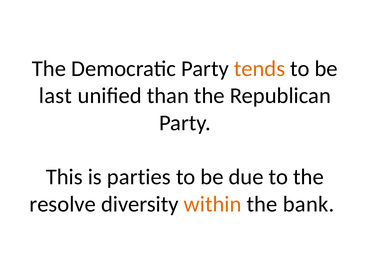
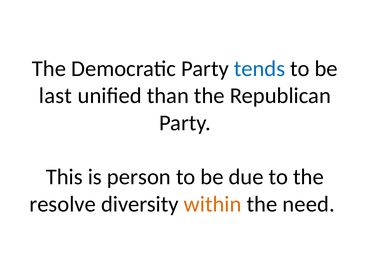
tends colour: orange -> blue
parties: parties -> person
bank: bank -> need
